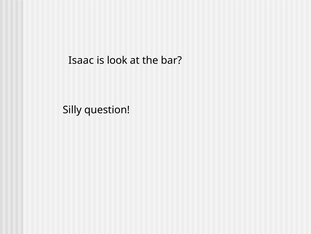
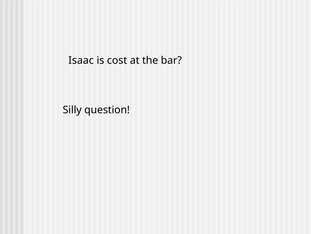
look: look -> cost
